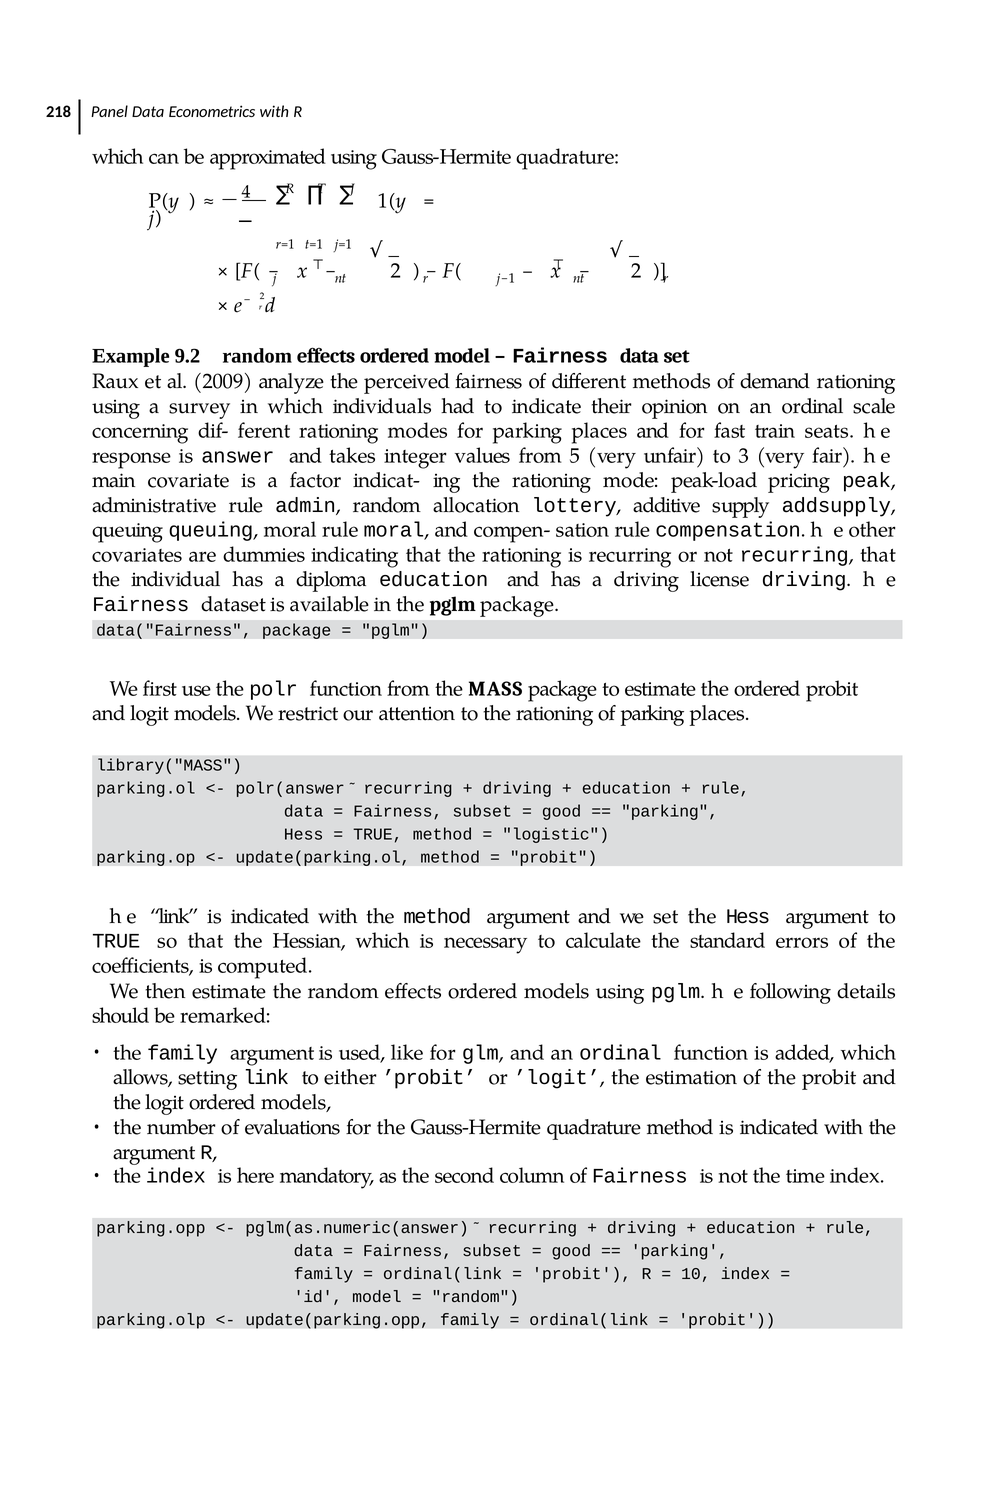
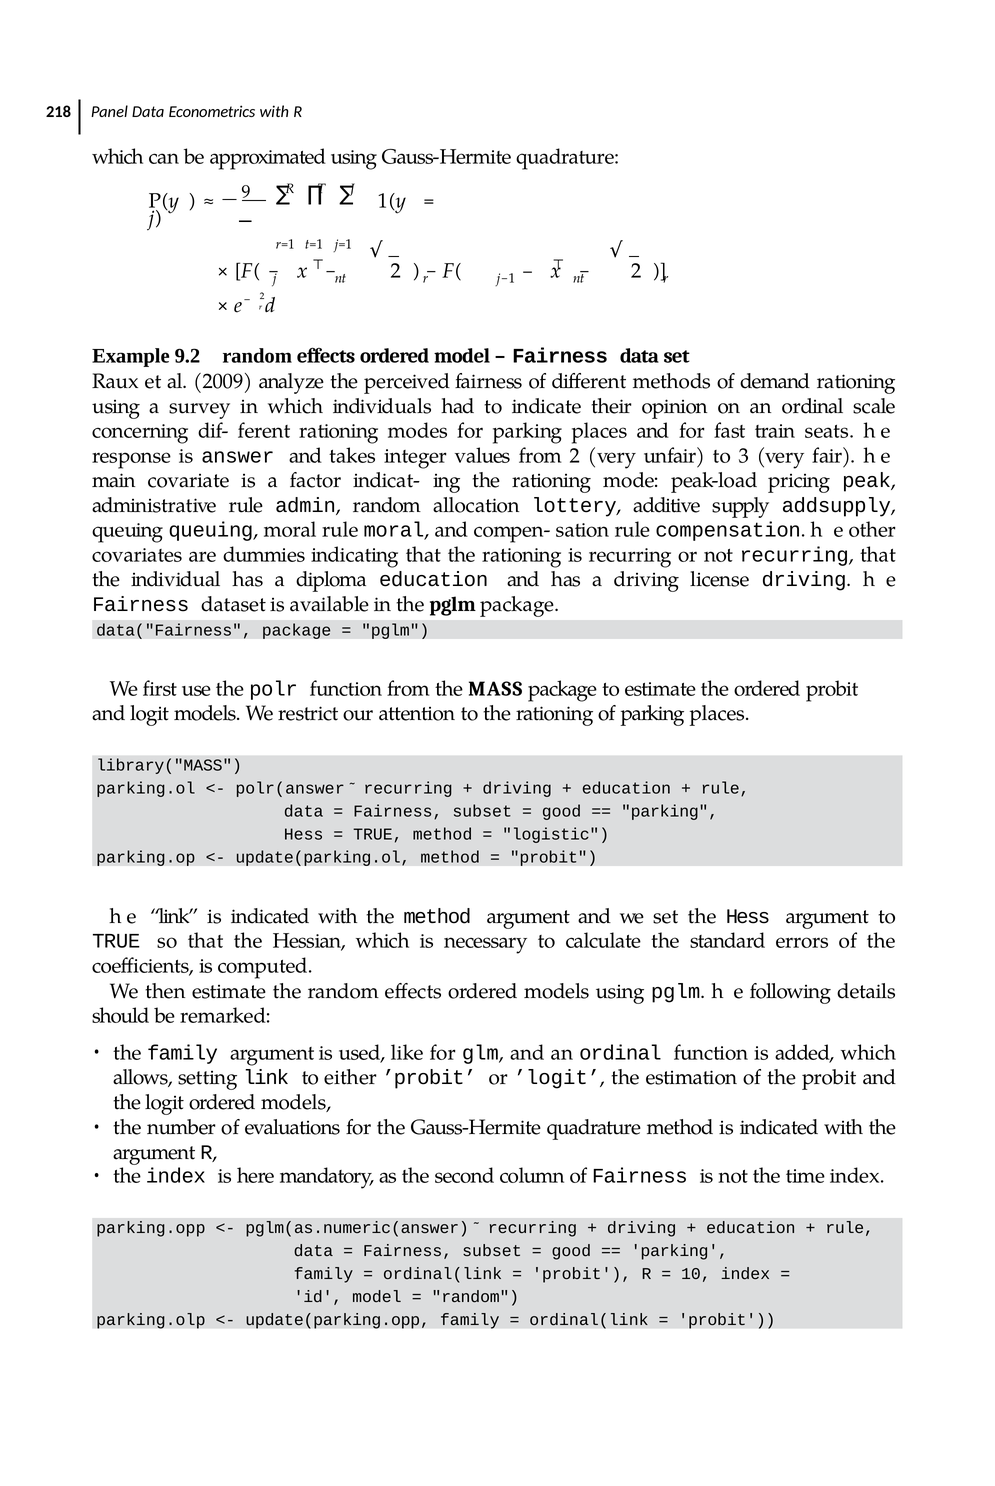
4: 4 -> 9
from 5: 5 -> 2
